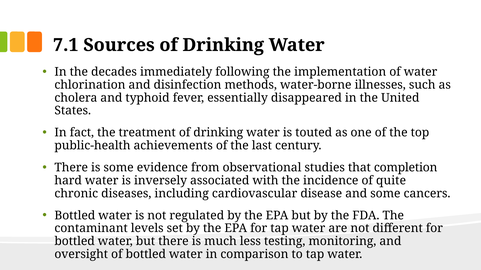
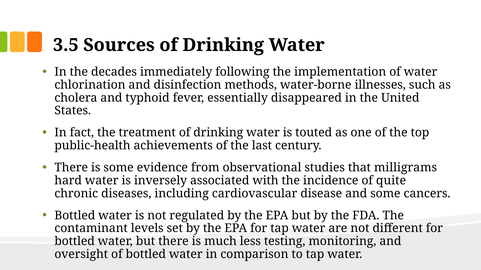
7.1: 7.1 -> 3.5
completion: completion -> milligrams
